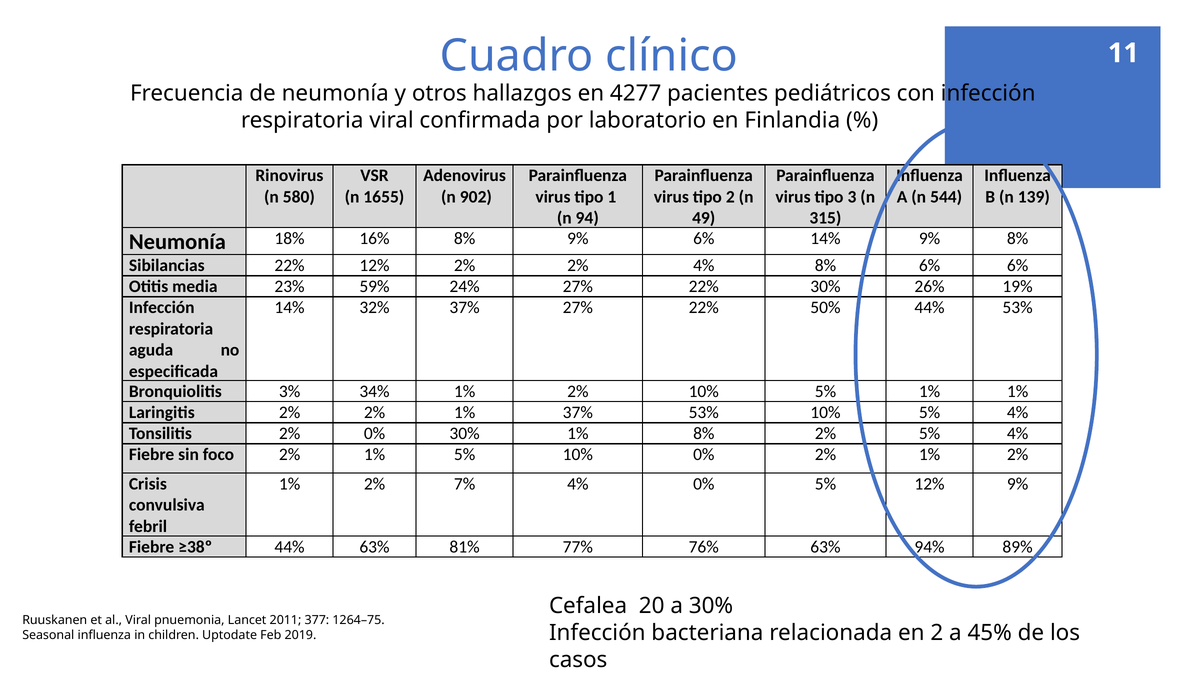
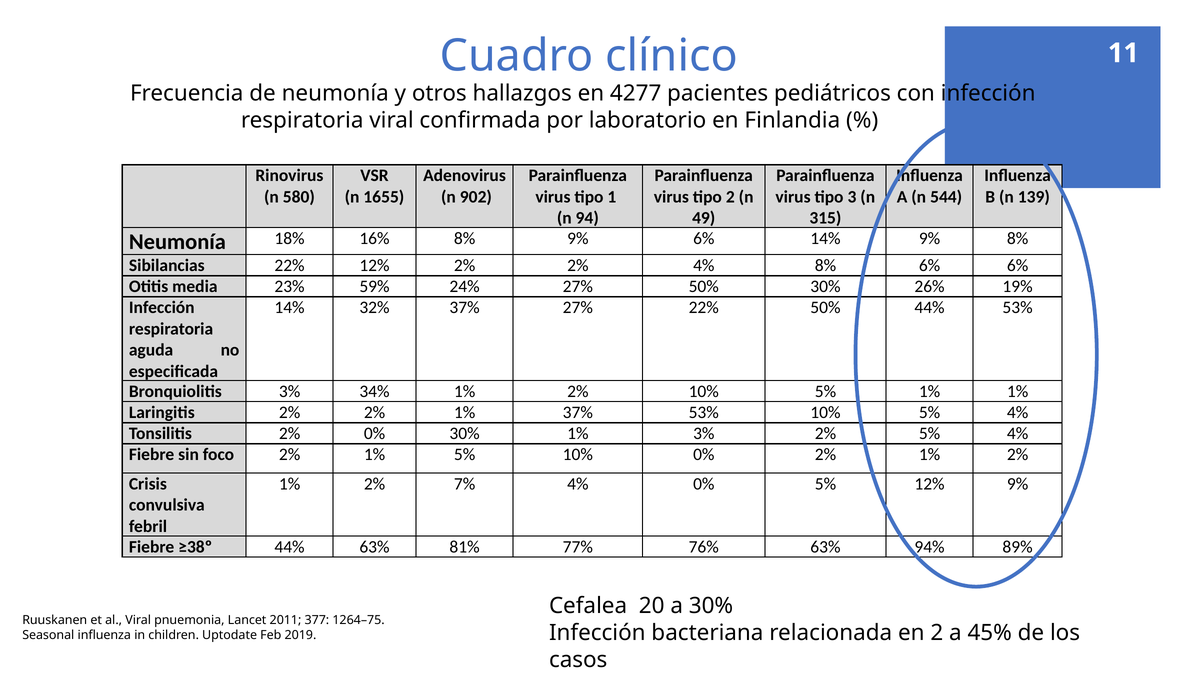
24% 27% 22%: 22% -> 50%
1% 8%: 8% -> 3%
